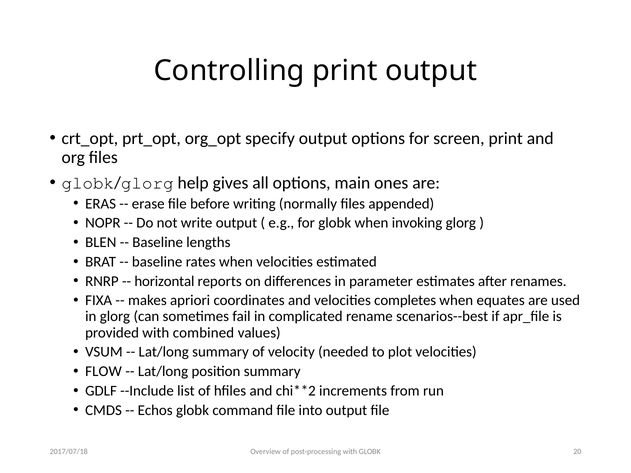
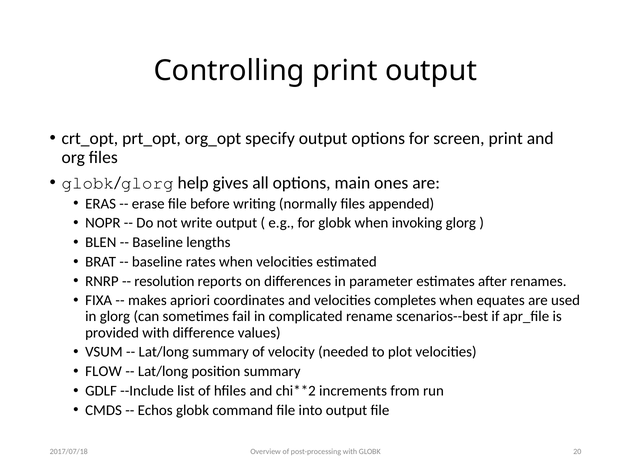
horizontal: horizontal -> resolution
combined: combined -> difference
